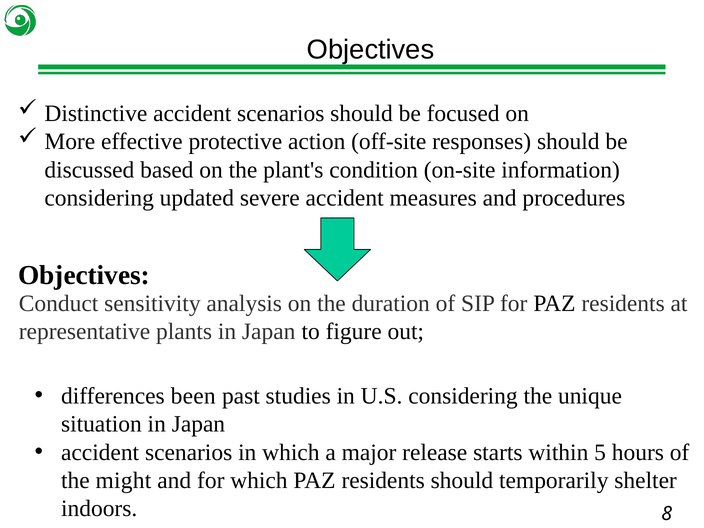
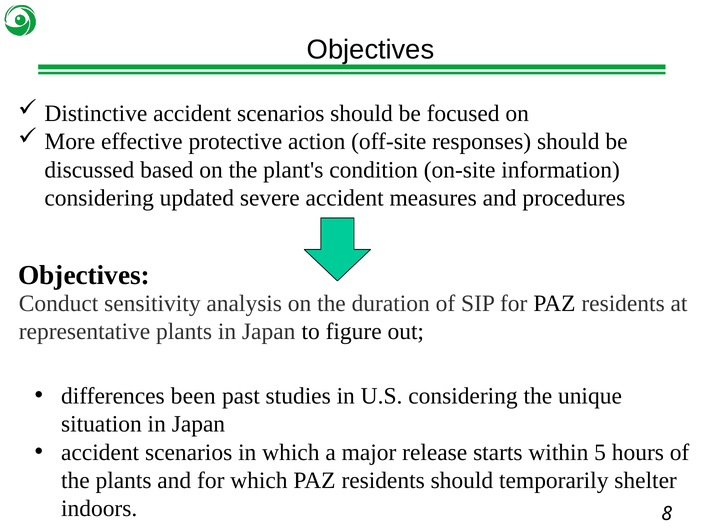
the might: might -> plants
